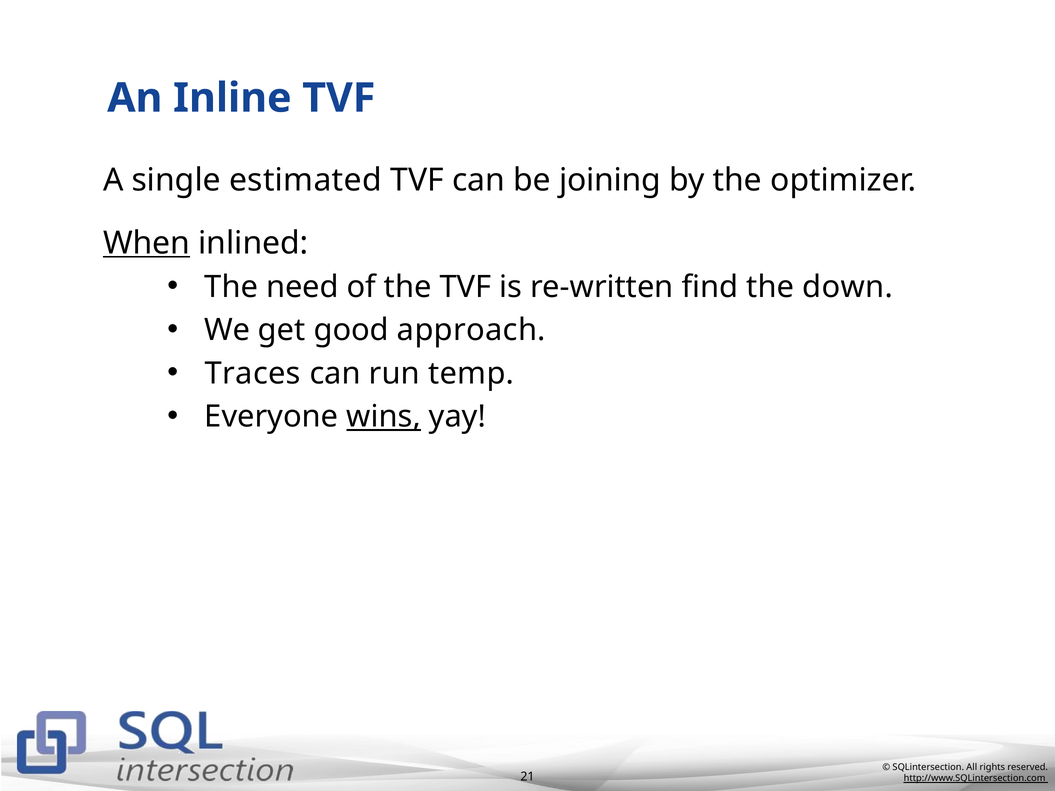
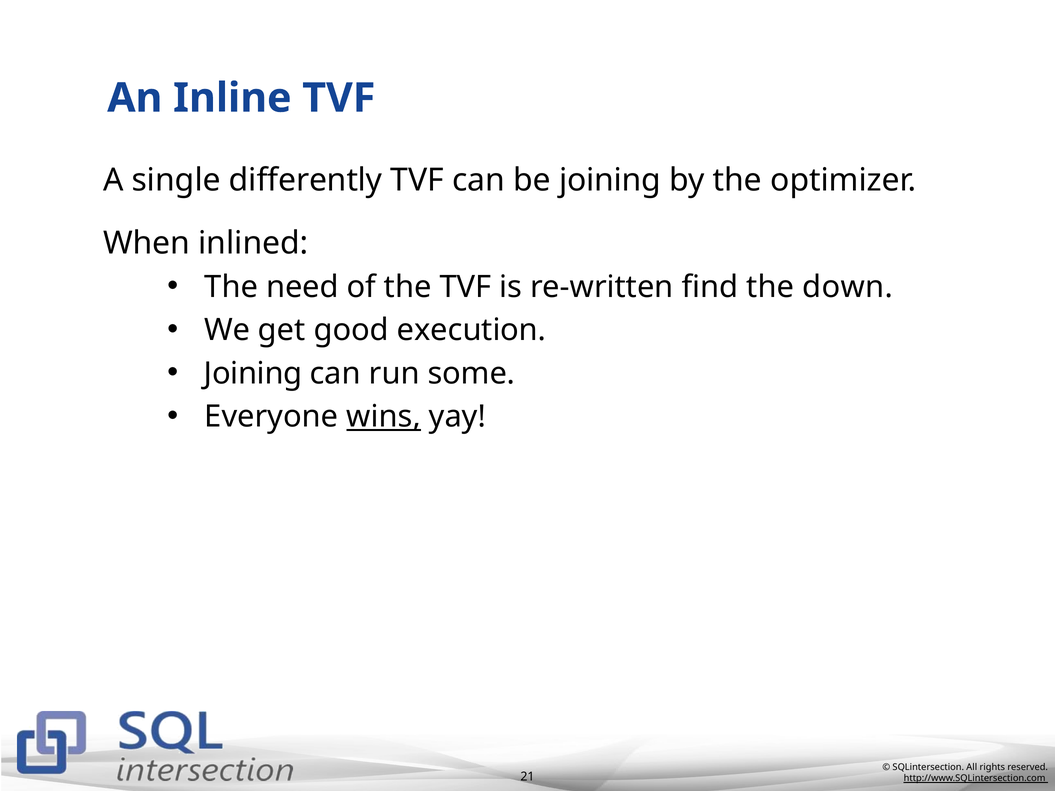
estimated: estimated -> differently
When underline: present -> none
approach: approach -> execution
Traces at (253, 374): Traces -> Joining
temp: temp -> some
